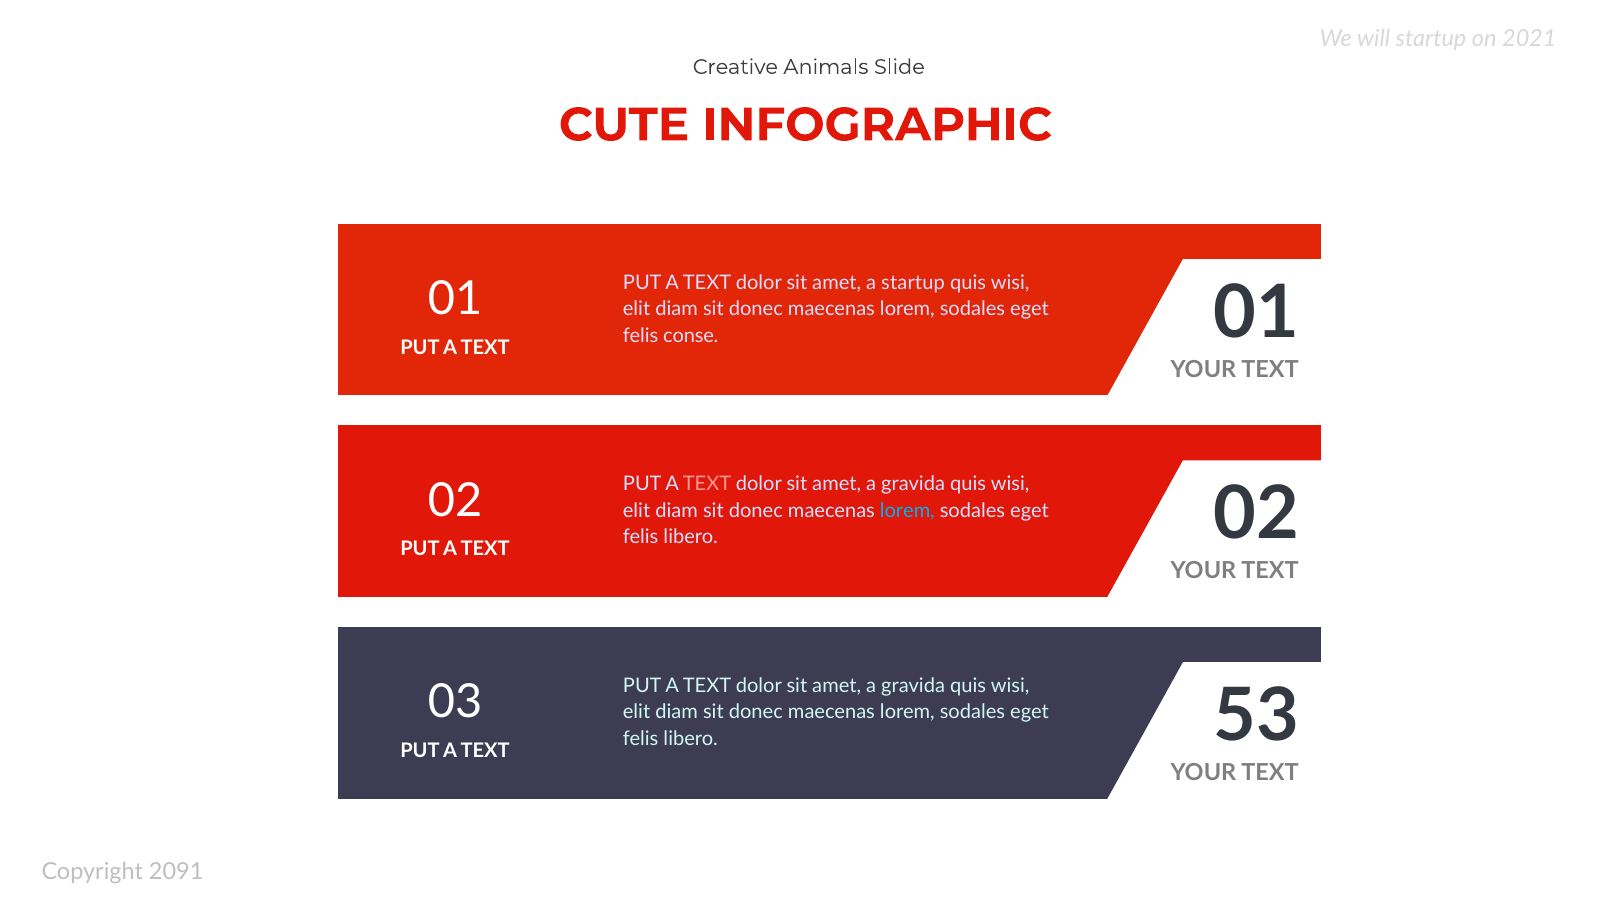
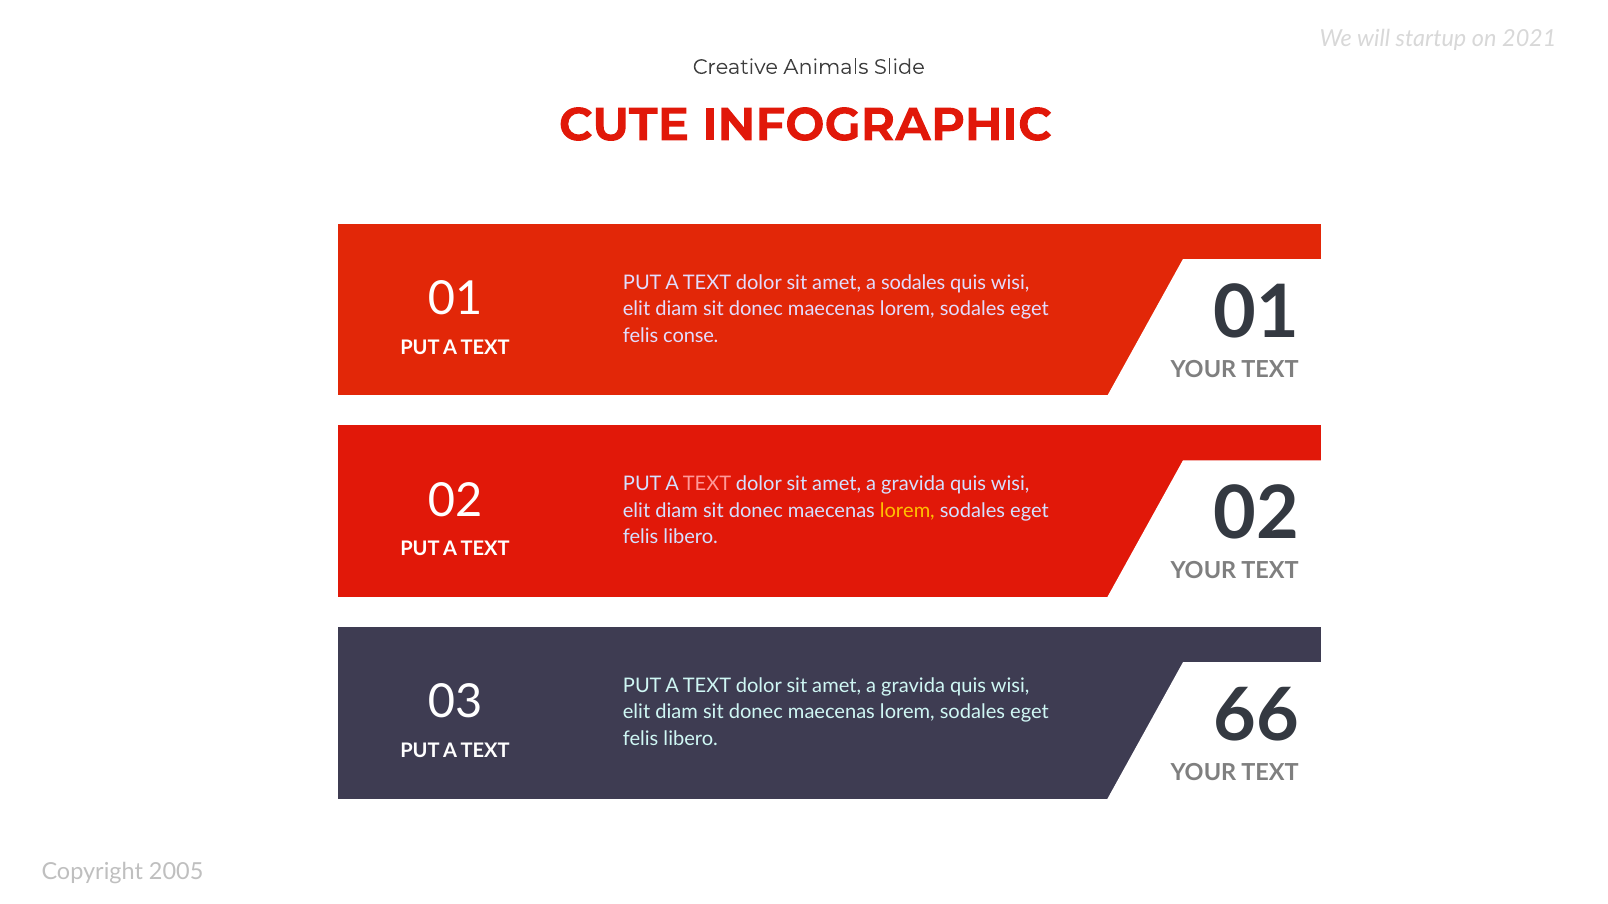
a startup: startup -> sodales
lorem at (907, 511) colour: light blue -> yellow
53: 53 -> 66
2091: 2091 -> 2005
